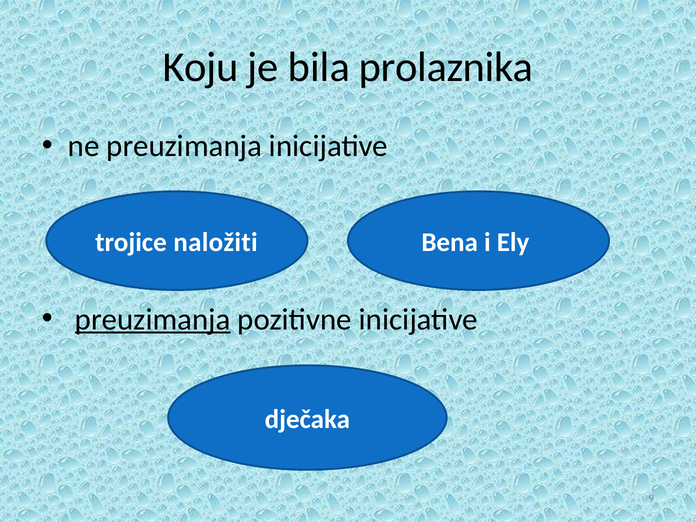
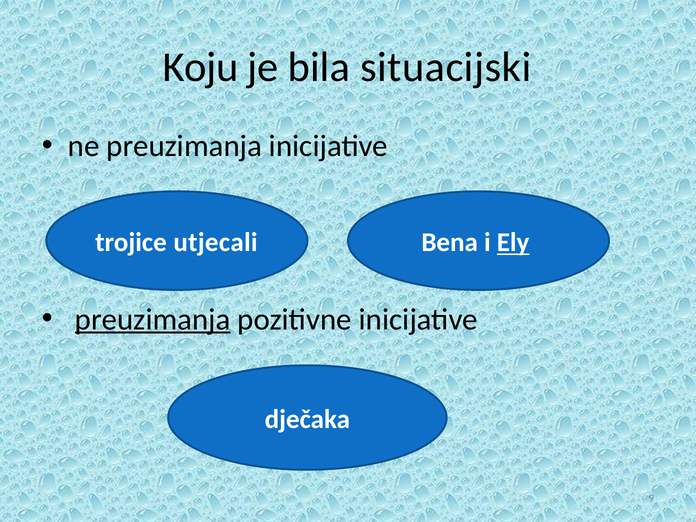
prolaznika: prolaznika -> situacijski
naložiti: naložiti -> utjecali
Ely underline: none -> present
